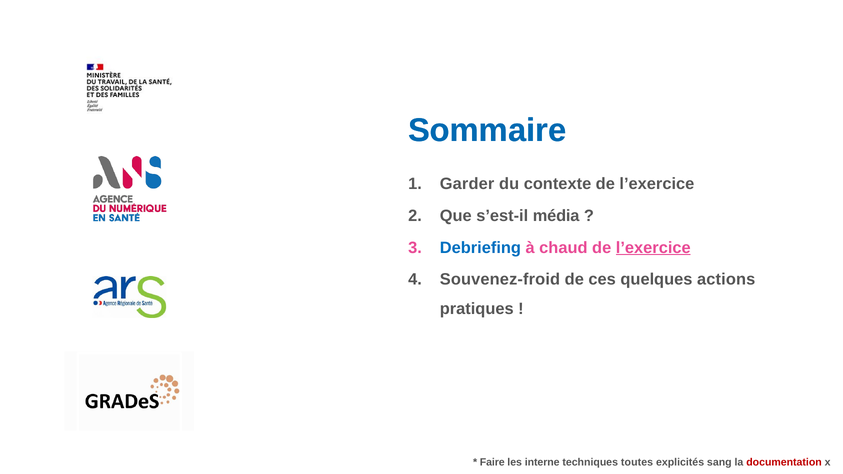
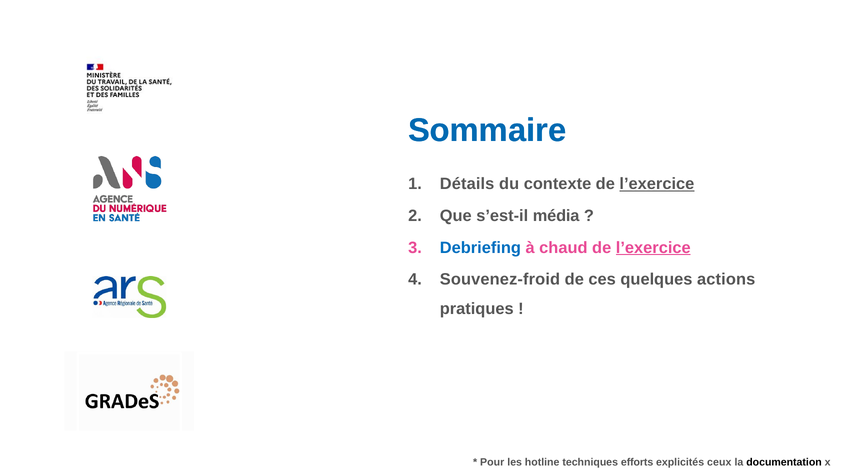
Garder: Garder -> Détails
l’exercice at (657, 184) underline: none -> present
Faire: Faire -> Pour
interne: interne -> hotline
toutes: toutes -> efforts
sang: sang -> ceux
documentation colour: red -> black
